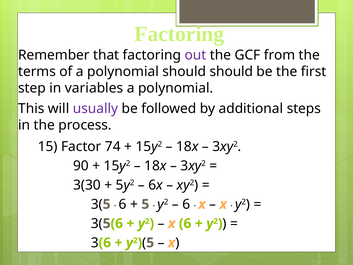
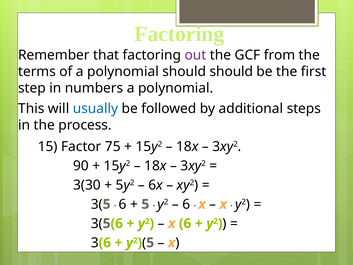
variables: variables -> numbers
usually colour: purple -> blue
74: 74 -> 75
